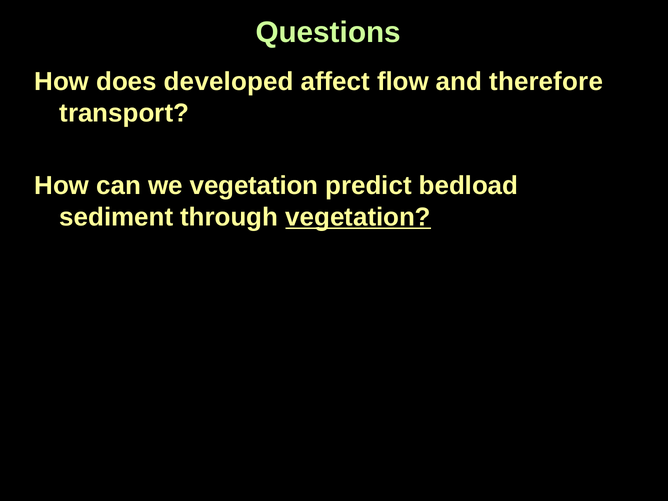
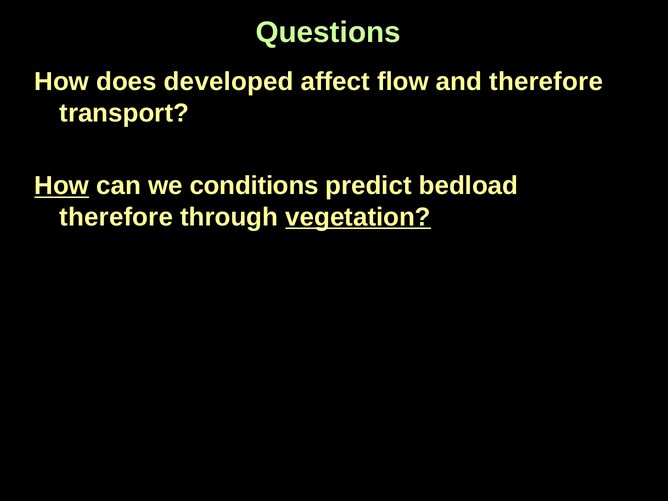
How at (62, 186) underline: none -> present
we vegetation: vegetation -> conditions
sediment at (116, 217): sediment -> therefore
